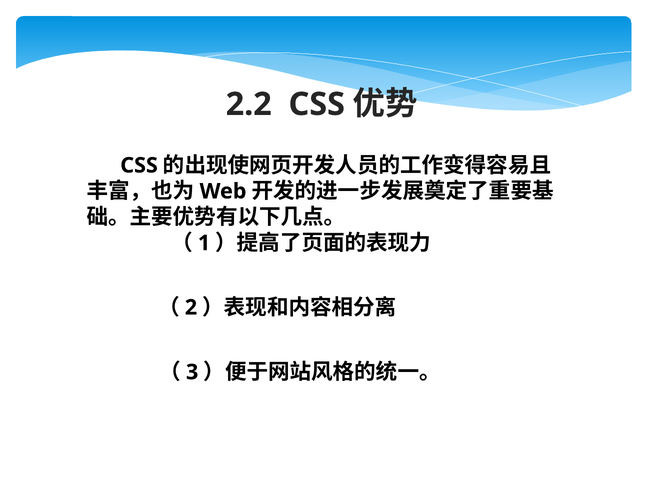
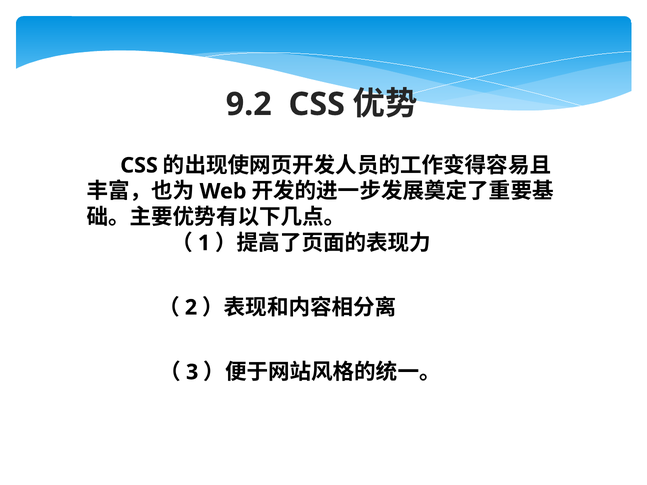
2.2: 2.2 -> 9.2
